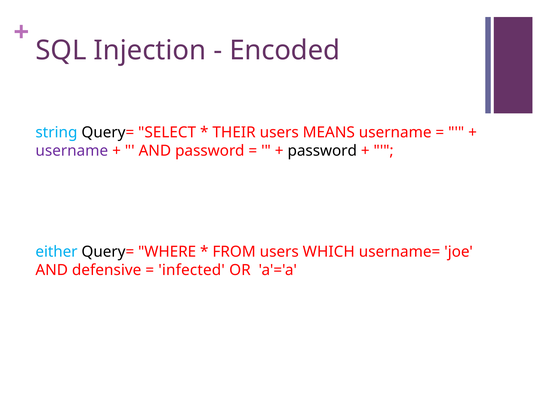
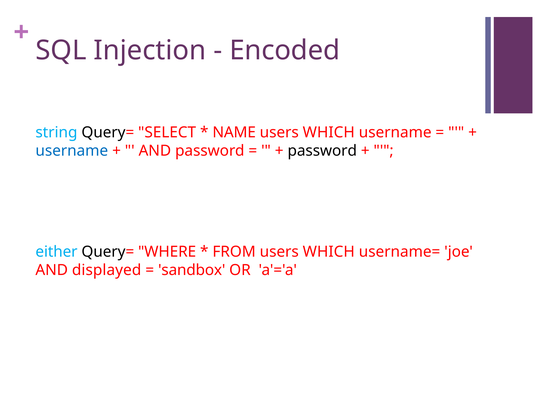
THEIR: THEIR -> NAME
MEANS at (329, 132): MEANS -> WHICH
username at (72, 151) colour: purple -> blue
defensive: defensive -> displayed
infected: infected -> sandbox
